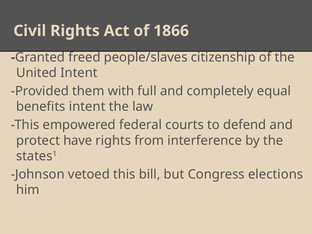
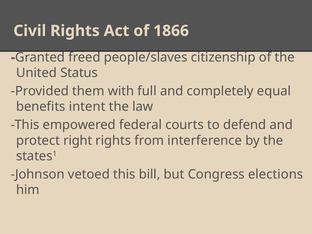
United Intent: Intent -> Status
have: have -> right
